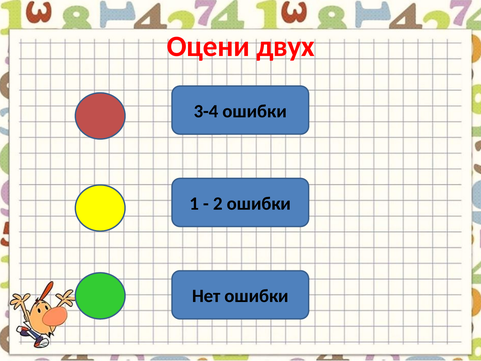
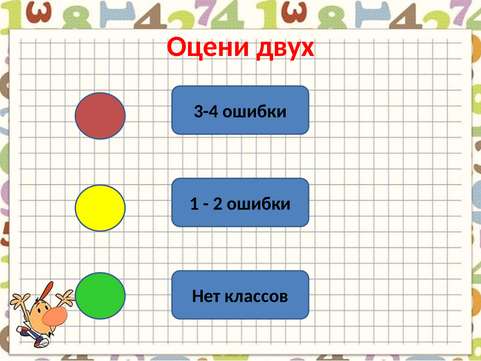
Нет ошибки: ошибки -> классов
